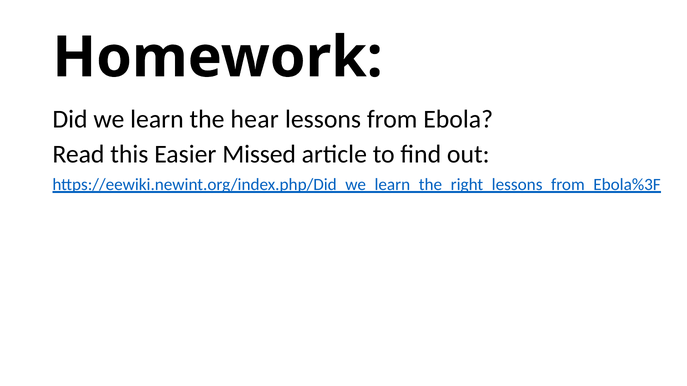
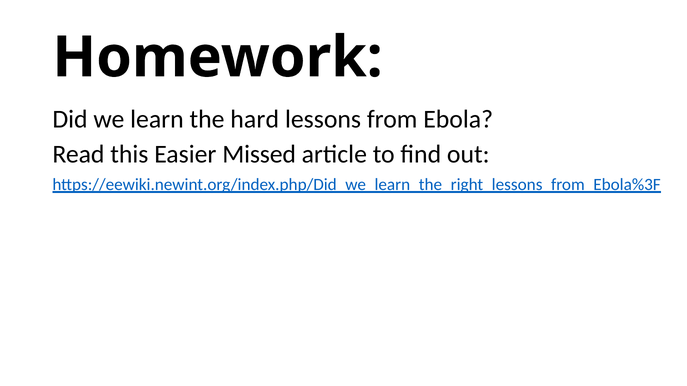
hear: hear -> hard
